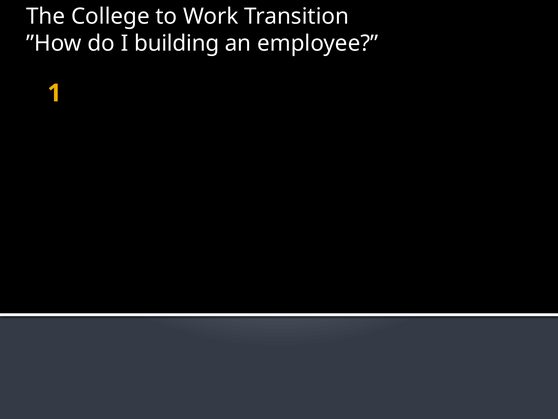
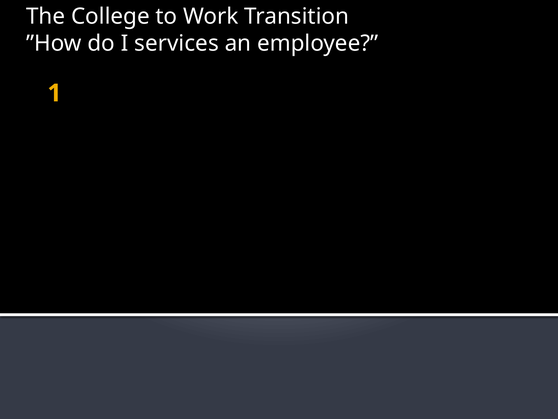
building: building -> services
